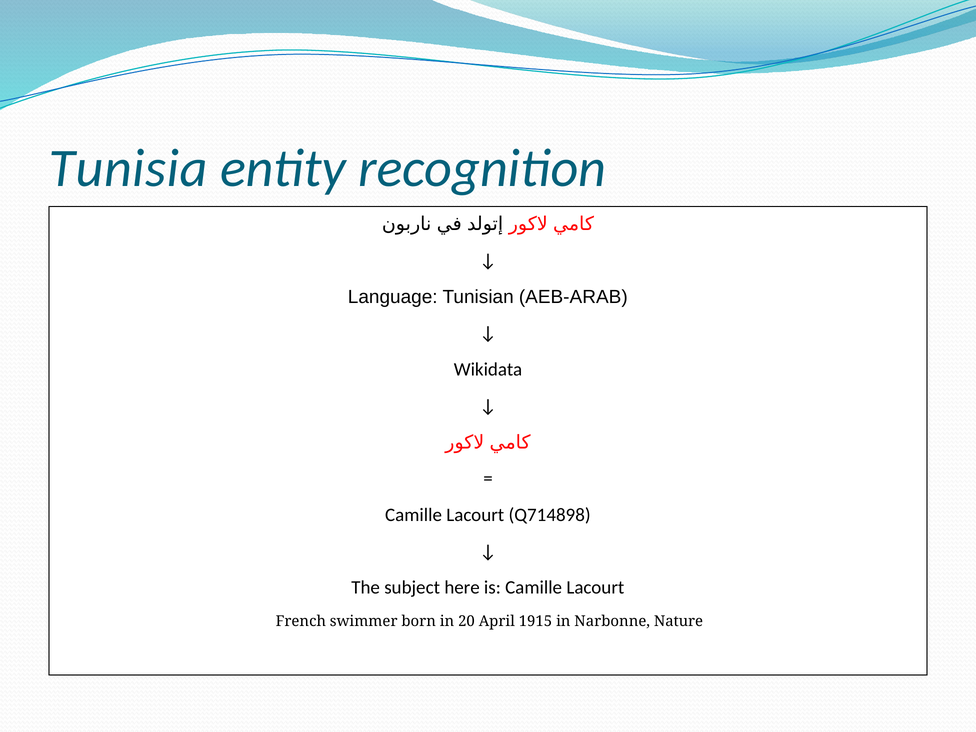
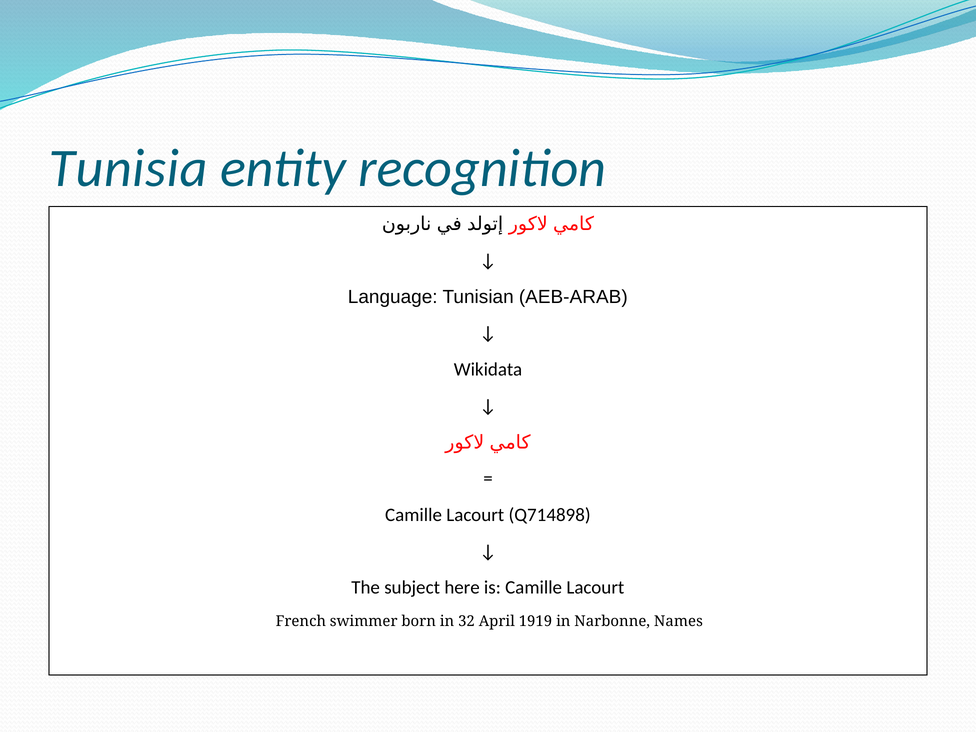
20: 20 -> 32
1915: 1915 -> 1919
Nature: Nature -> Names
